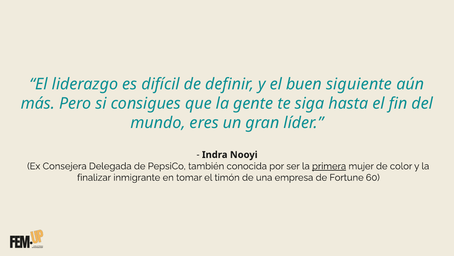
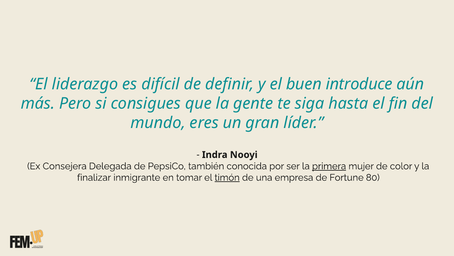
siguiente: siguiente -> introduce
timón underline: none -> present
60: 60 -> 80
